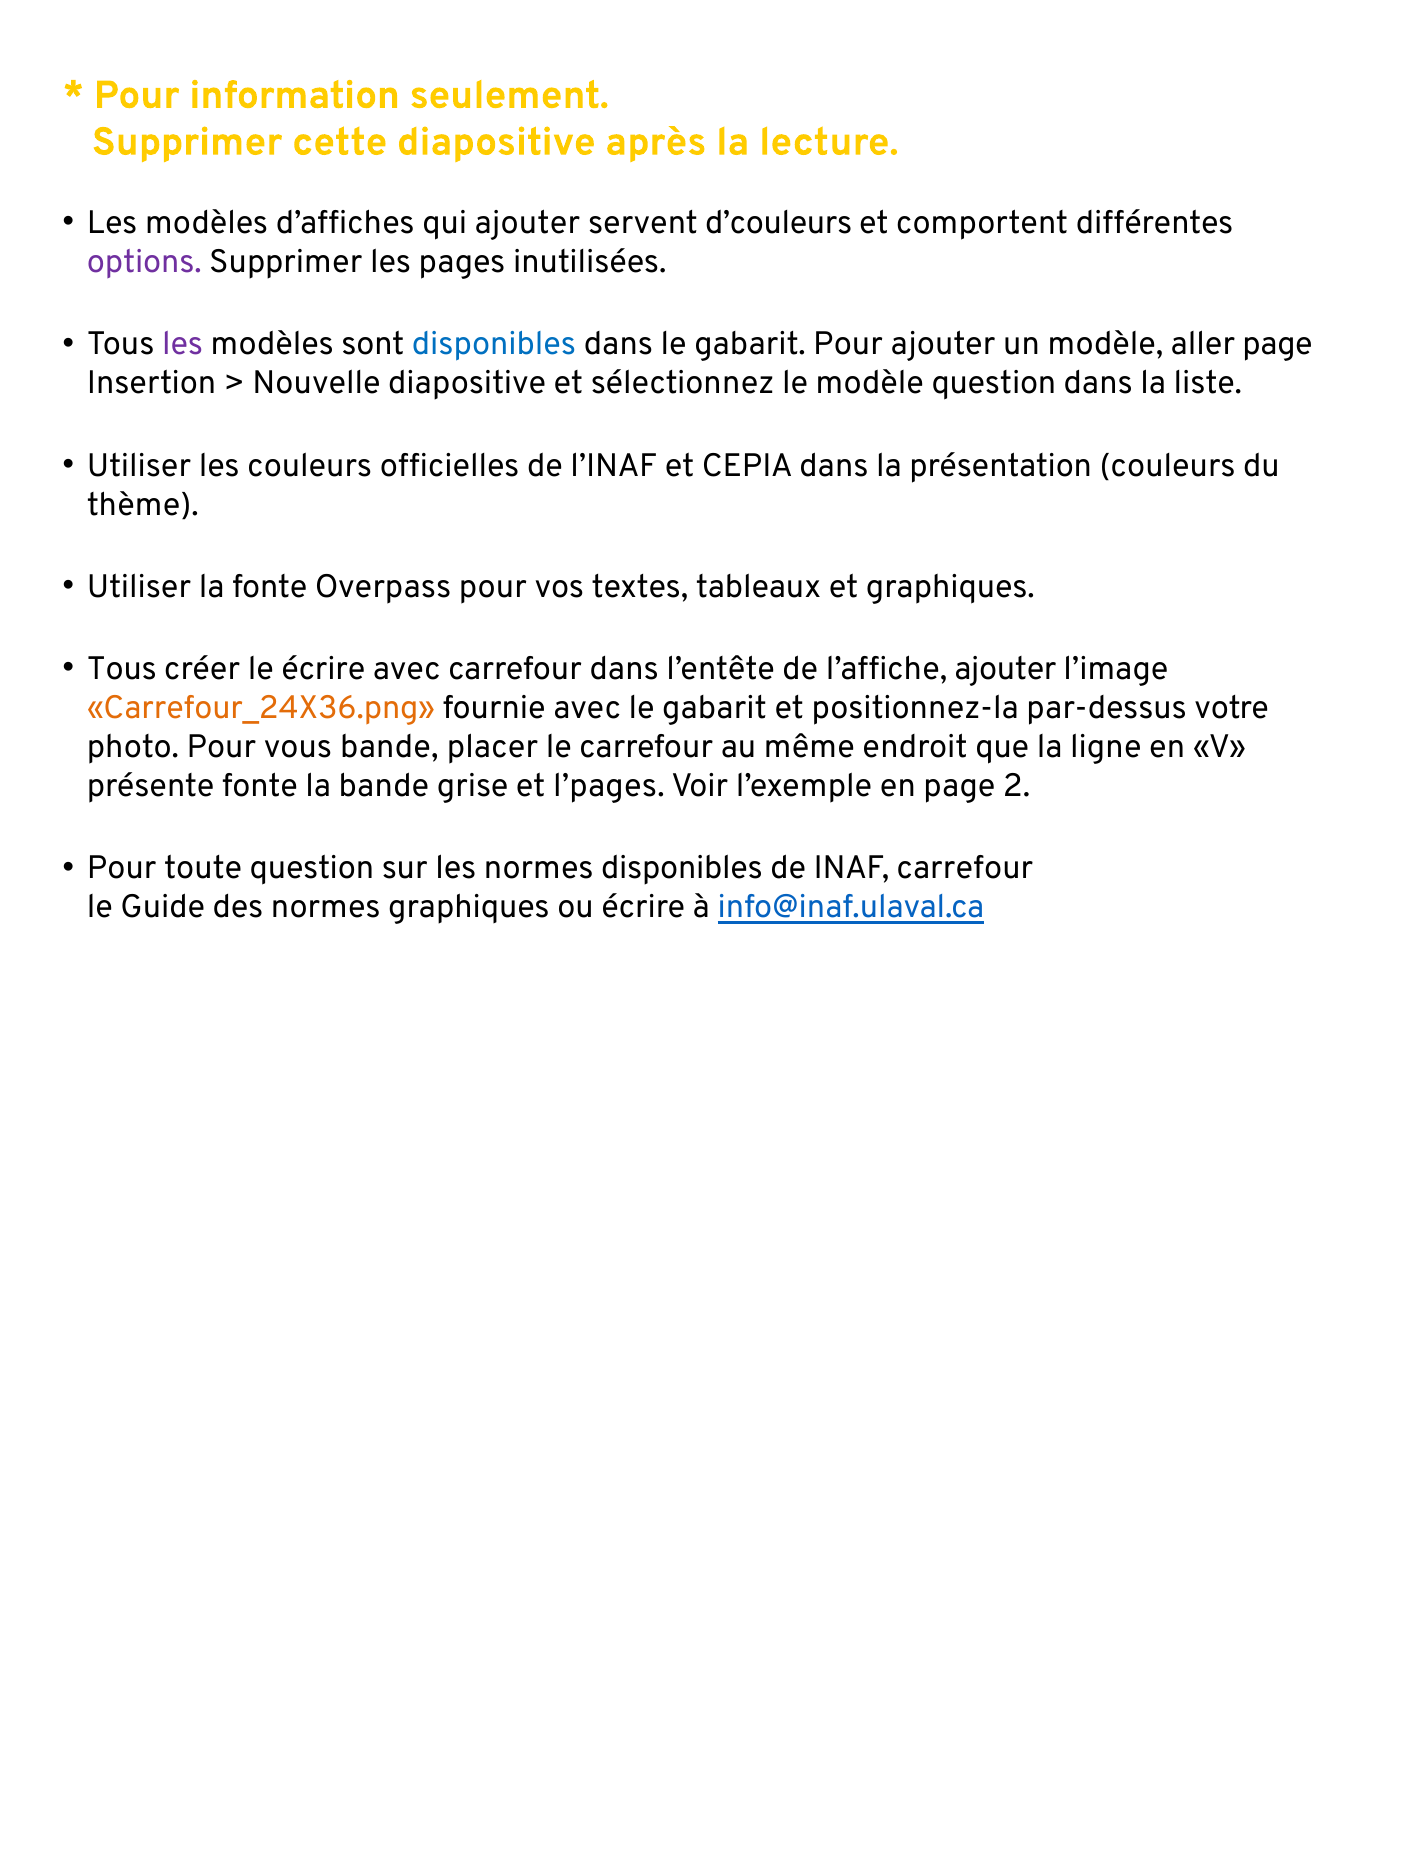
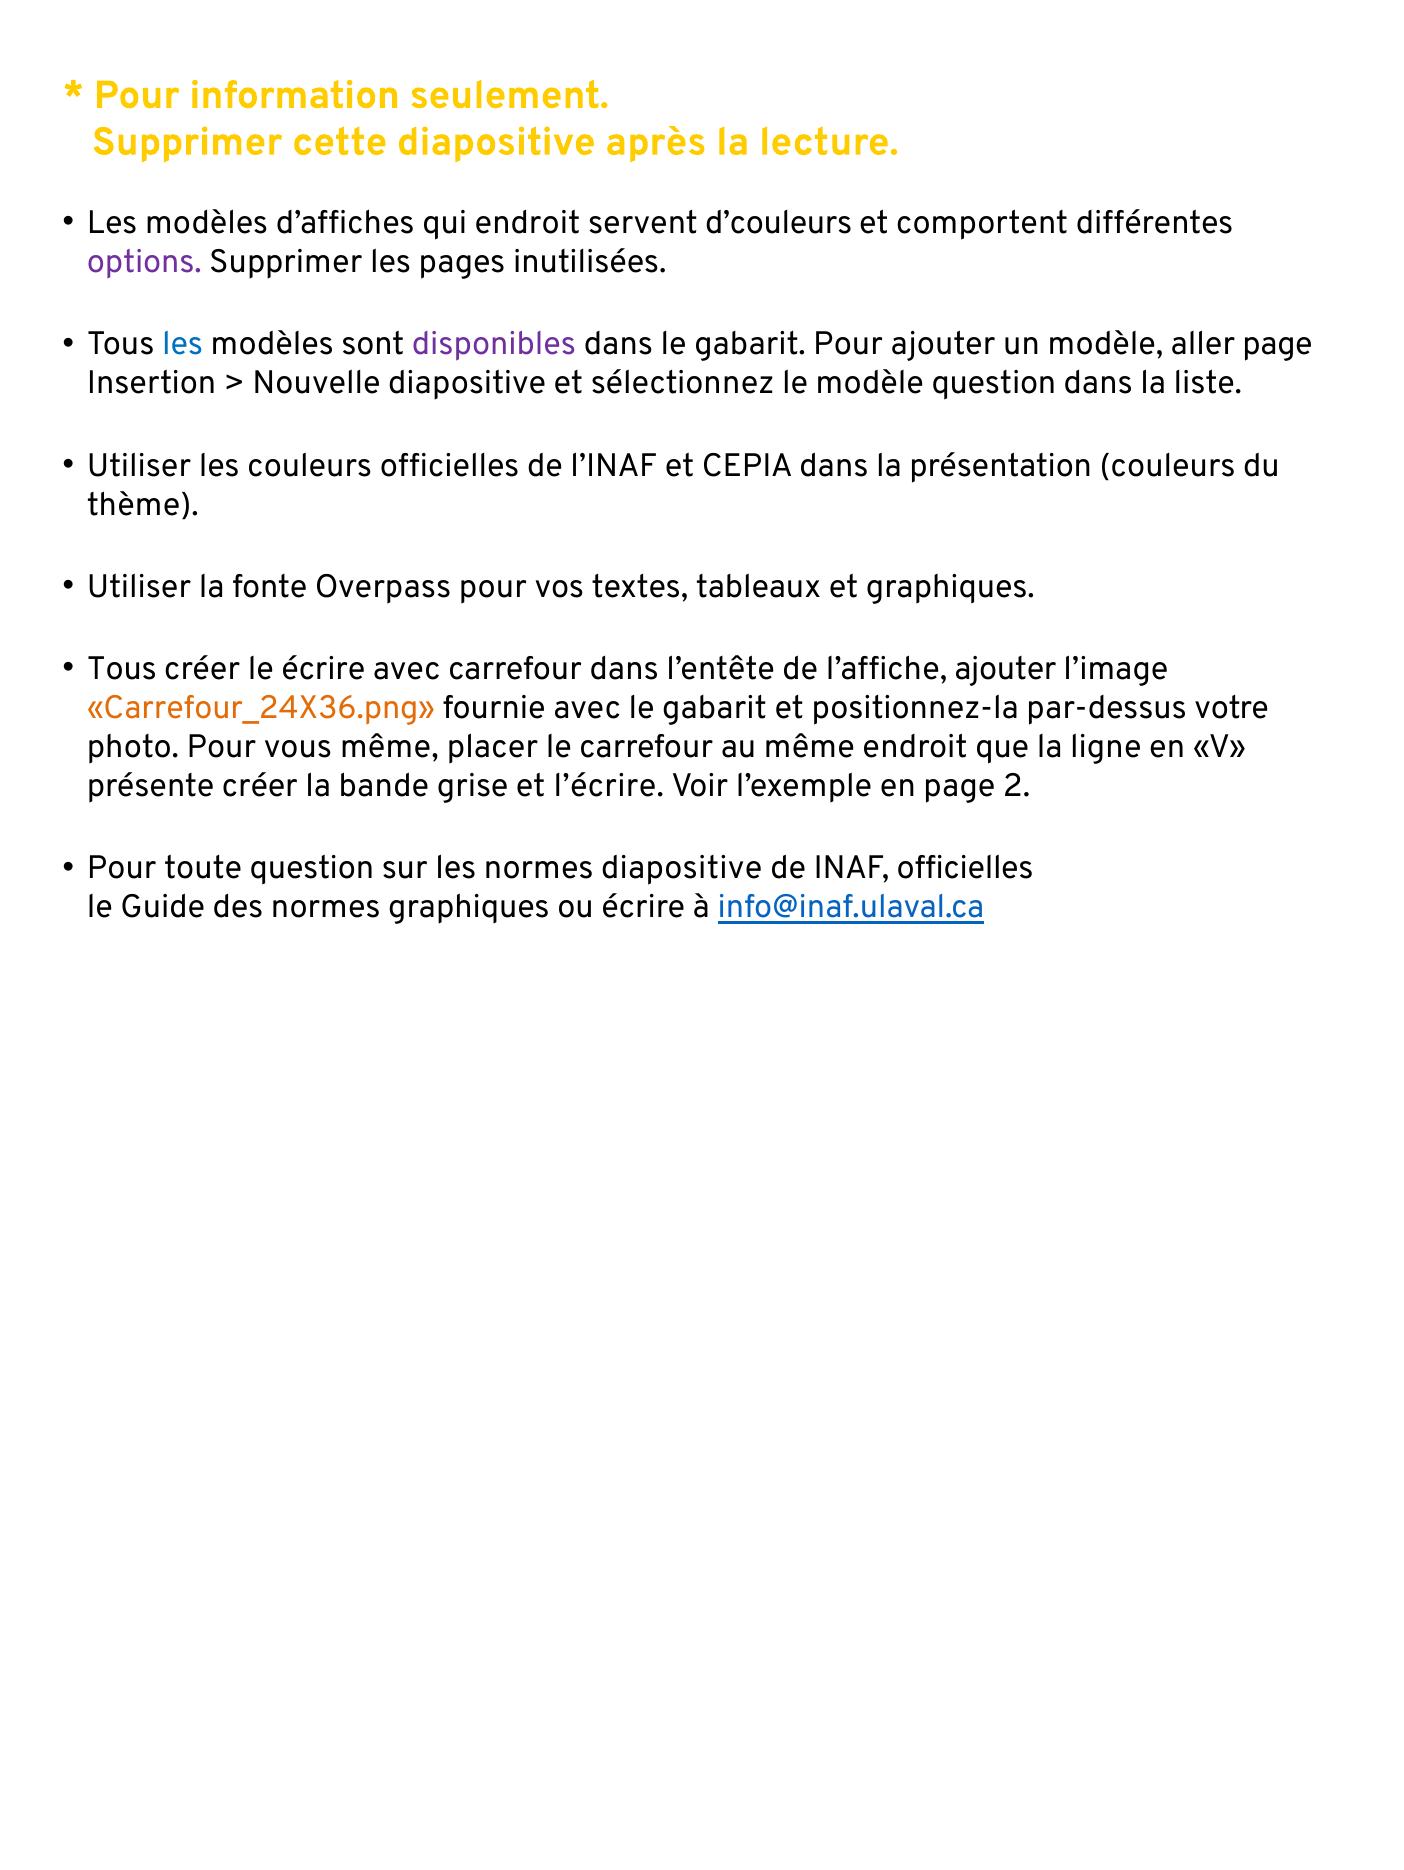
qui ajouter: ajouter -> endroit
les at (183, 344) colour: purple -> blue
disponibles at (494, 344) colour: blue -> purple
vous bande: bande -> même
présente fonte: fonte -> créer
l’pages: l’pages -> l’écrire
normes disponibles: disponibles -> diapositive
INAF carrefour: carrefour -> officielles
